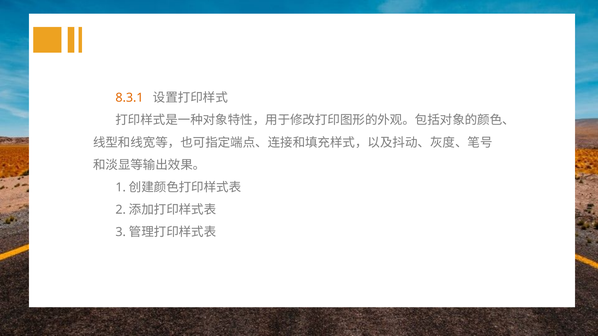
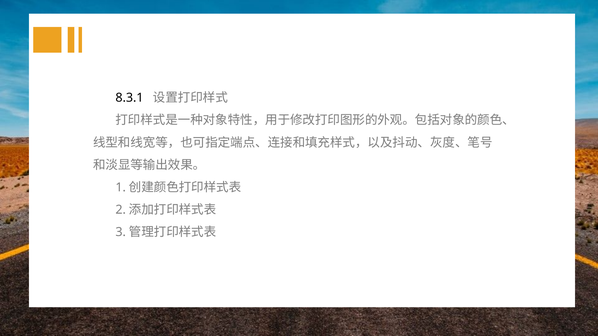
8.3.1 colour: orange -> black
